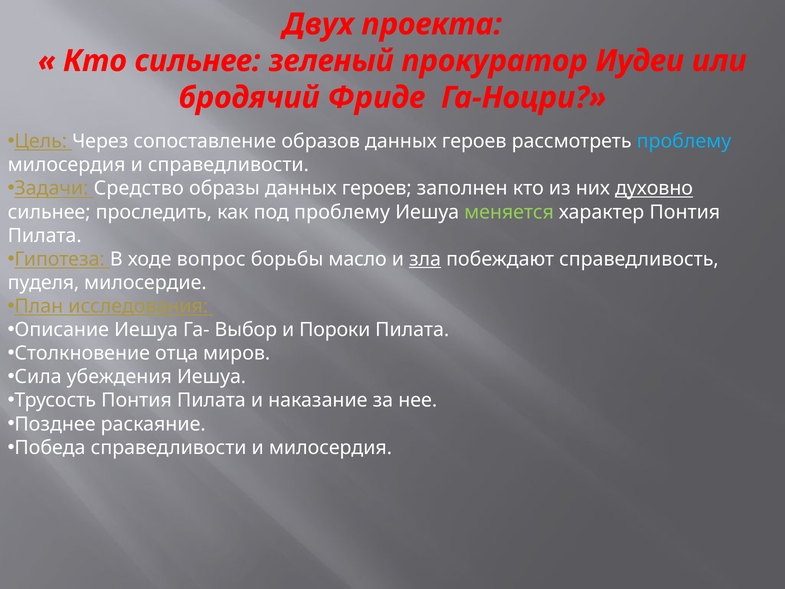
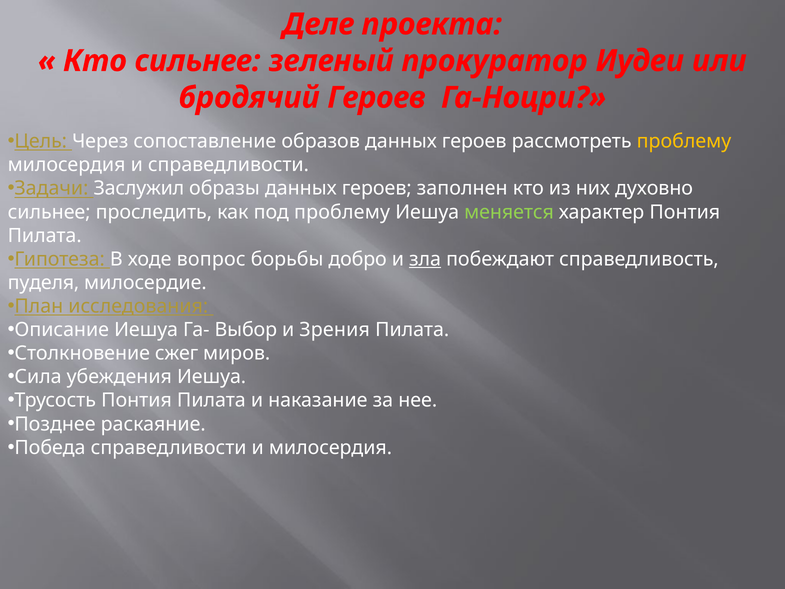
Двух: Двух -> Деле
бродячий Фриде: Фриде -> Героев
проблему at (684, 141) colour: light blue -> yellow
Средство: Средство -> Заслужил
духовно underline: present -> none
масло: масло -> добро
Пороки: Пороки -> Зрения
отца: отца -> сжег
